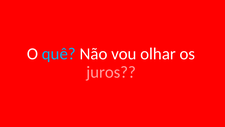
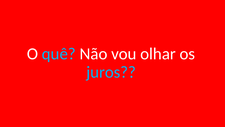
juros colour: pink -> light blue
